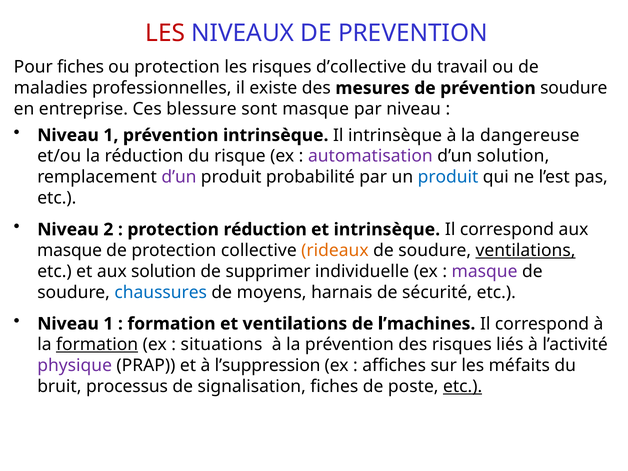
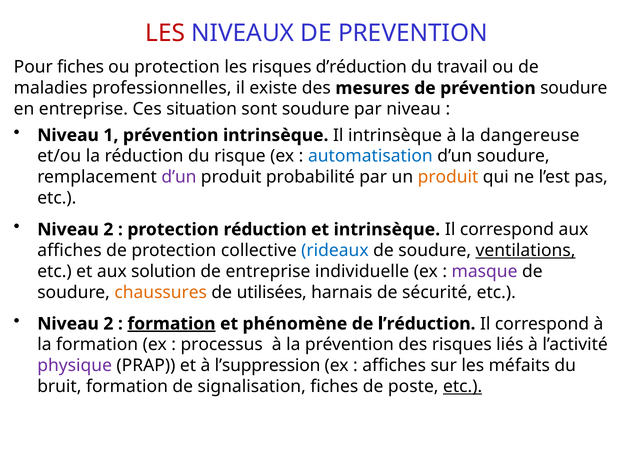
d’collective: d’collective -> d’réduction
blessure: blessure -> situation
sont masque: masque -> soudure
automatisation colour: purple -> blue
d’un solution: solution -> soudure
produit at (448, 177) colour: blue -> orange
masque at (70, 250): masque -> affiches
rideaux colour: orange -> blue
de supprimer: supprimer -> entreprise
chaussures colour: blue -> orange
moyens: moyens -> utilisées
1 at (108, 324): 1 -> 2
formation at (171, 324) underline: none -> present
et ventilations: ventilations -> phénomène
l’machines: l’machines -> l’réduction
formation at (97, 345) underline: present -> none
situations: situations -> processus
bruit processus: processus -> formation
